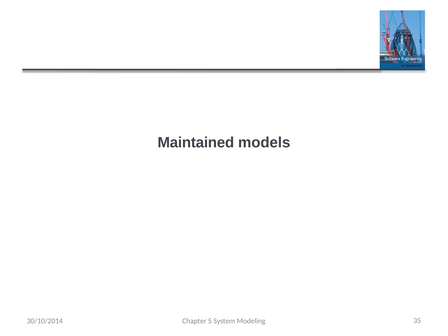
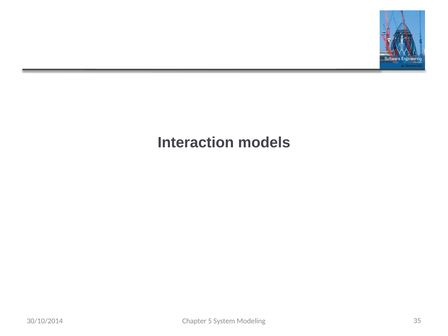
Maintained: Maintained -> Interaction
